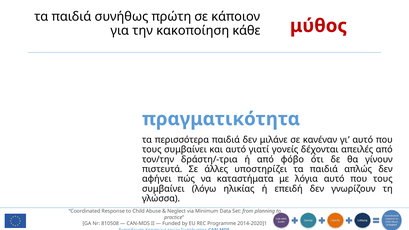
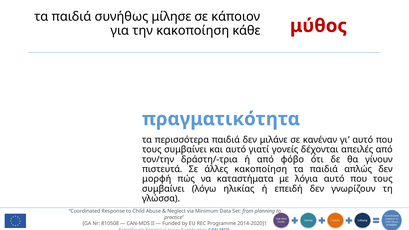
πρώτη: πρώτη -> μίλησε
άλλες υποστηρίζει: υποστηρίζει -> κακοποίηση
αφήνει: αφήνει -> μορφή
